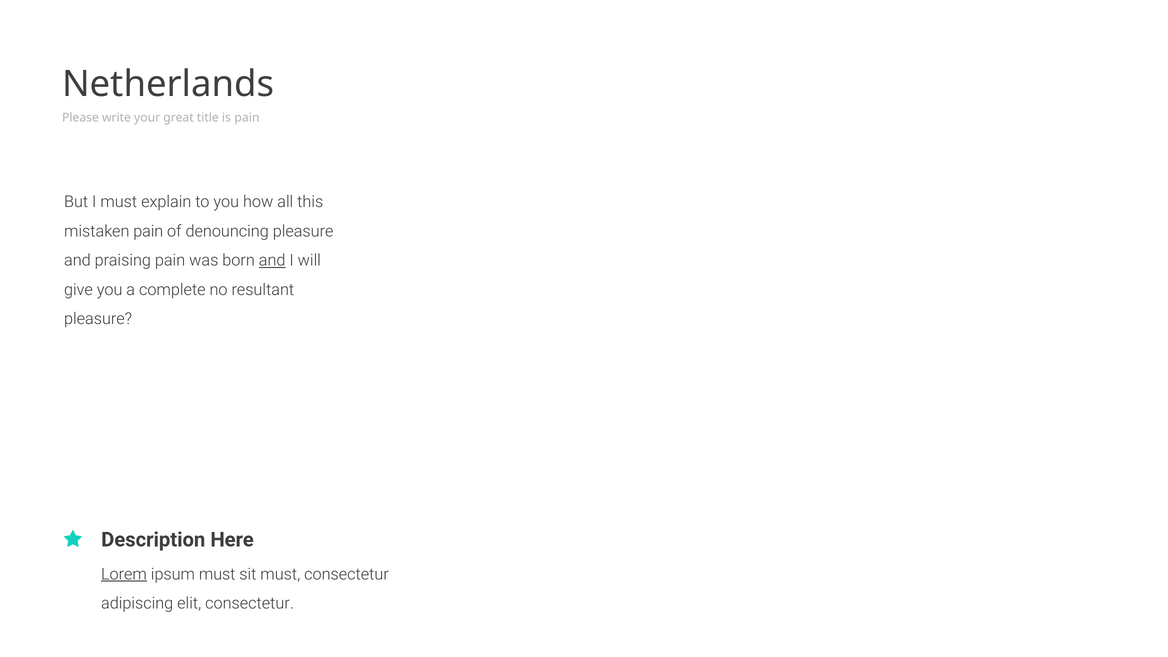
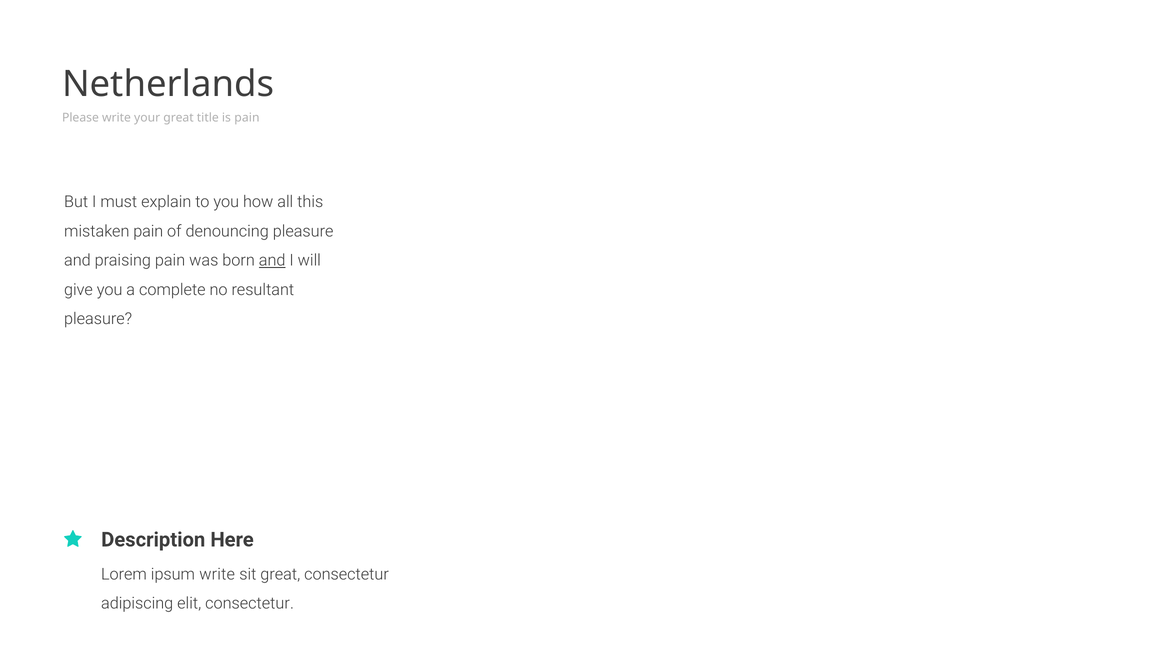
Lorem underline: present -> none
ipsum must: must -> write
sit must: must -> great
